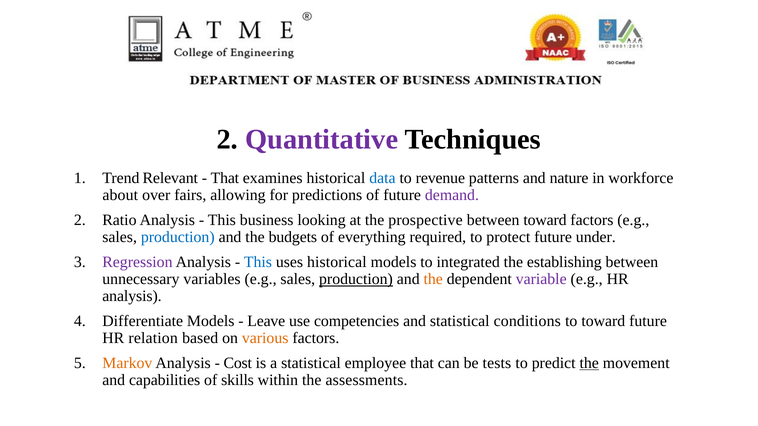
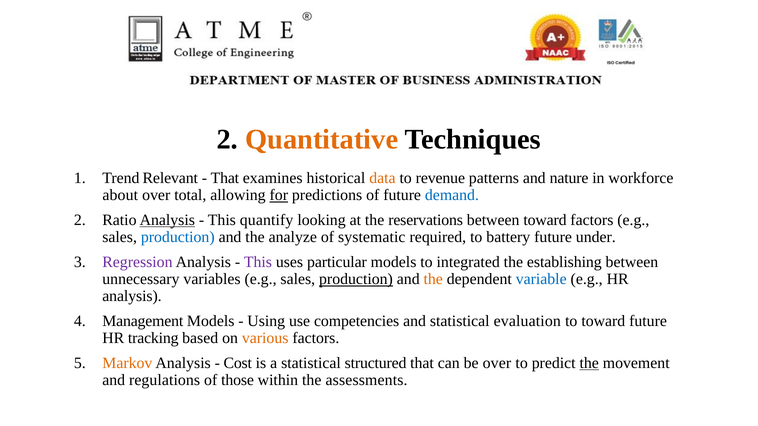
Quantitative colour: purple -> orange
data colour: blue -> orange
fairs: fairs -> total
for underline: none -> present
demand colour: purple -> blue
Analysis at (167, 220) underline: none -> present
business: business -> quantify
prospective: prospective -> reservations
budgets: budgets -> analyze
everything: everything -> systematic
protect: protect -> battery
This at (258, 262) colour: blue -> purple
uses historical: historical -> particular
variable colour: purple -> blue
Differentiate: Differentiate -> Management
Leave: Leave -> Using
conditions: conditions -> evaluation
relation: relation -> tracking
employee: employee -> structured
be tests: tests -> over
capabilities: capabilities -> regulations
skills: skills -> those
